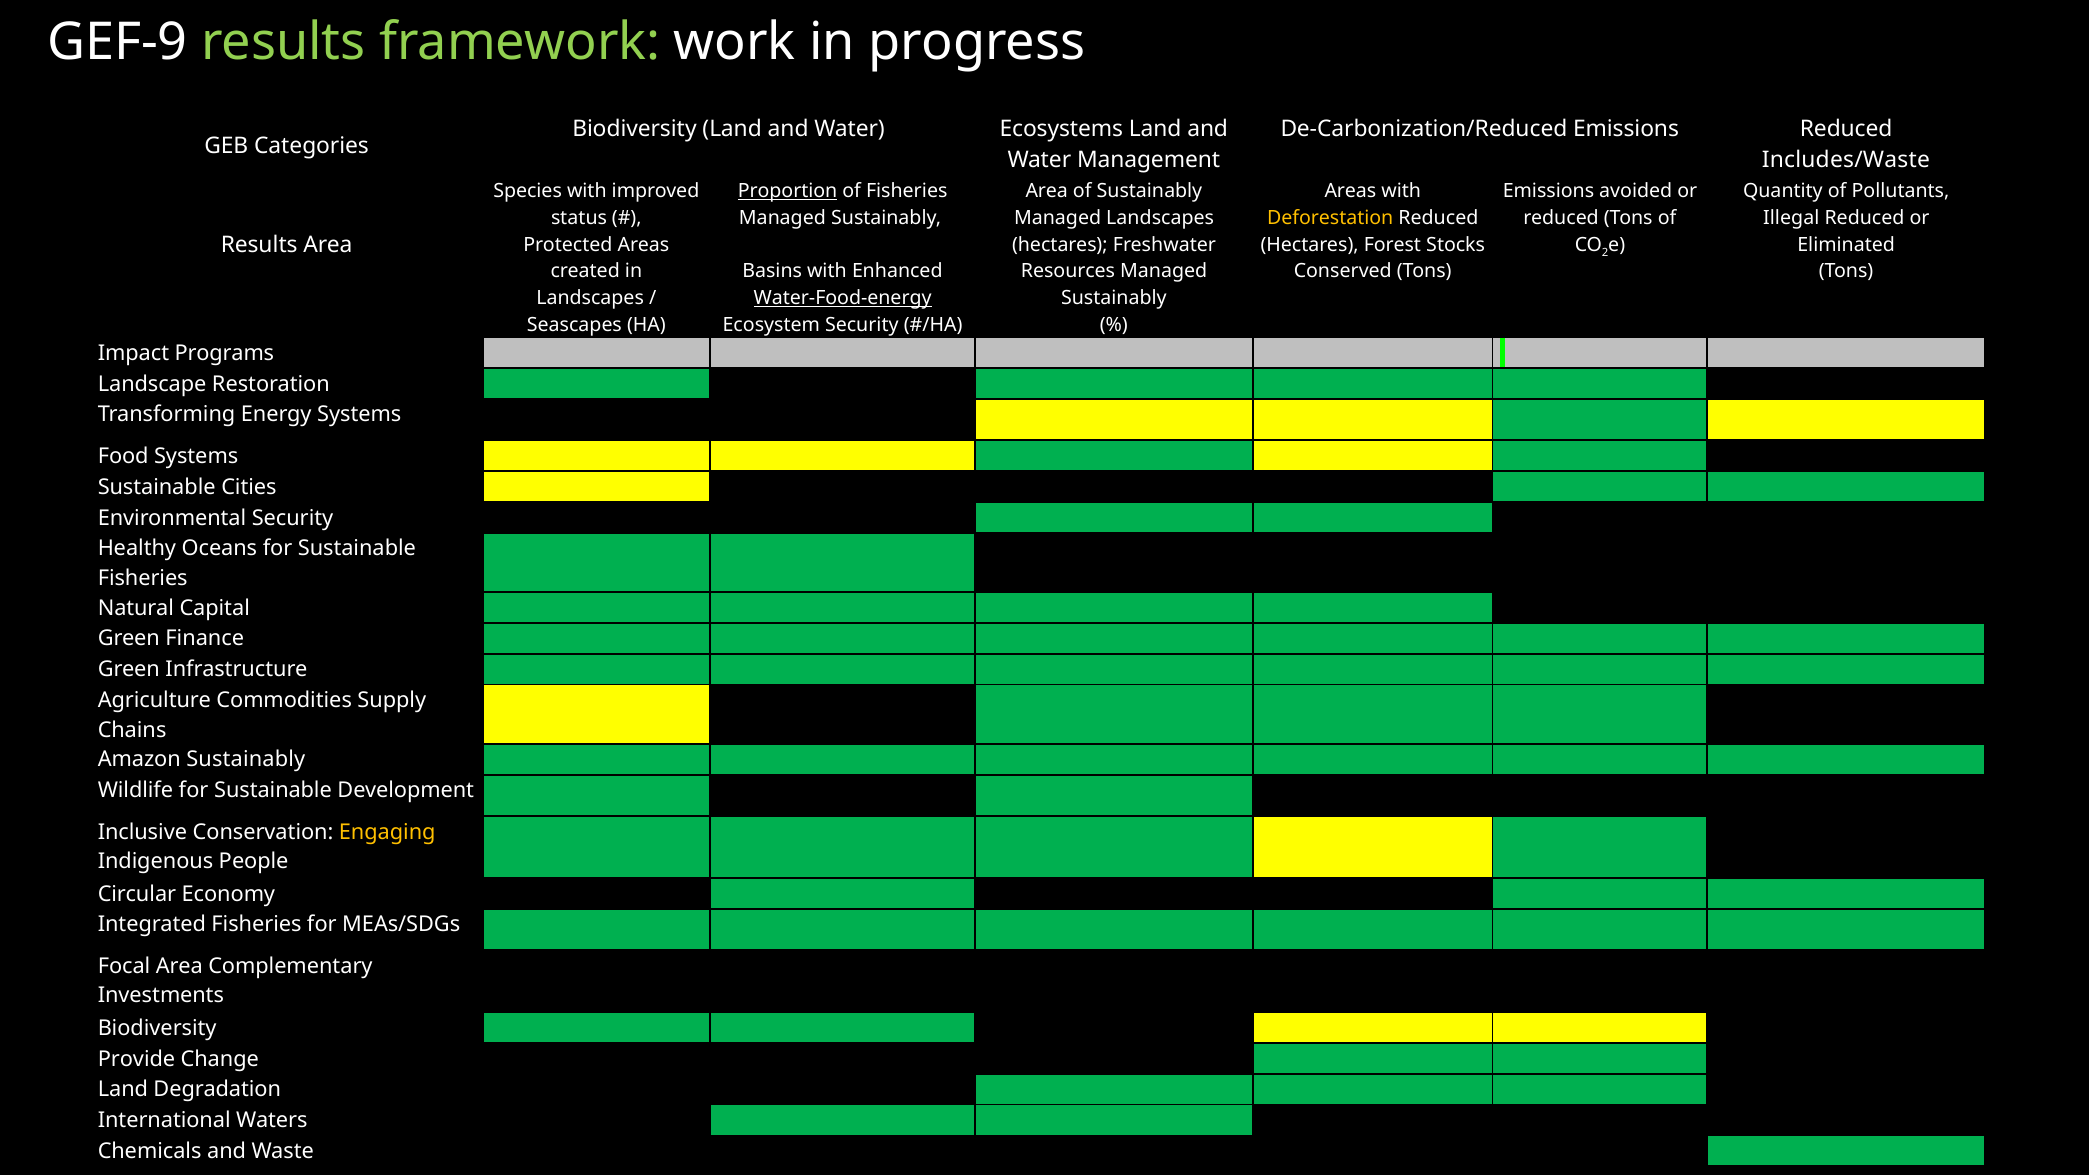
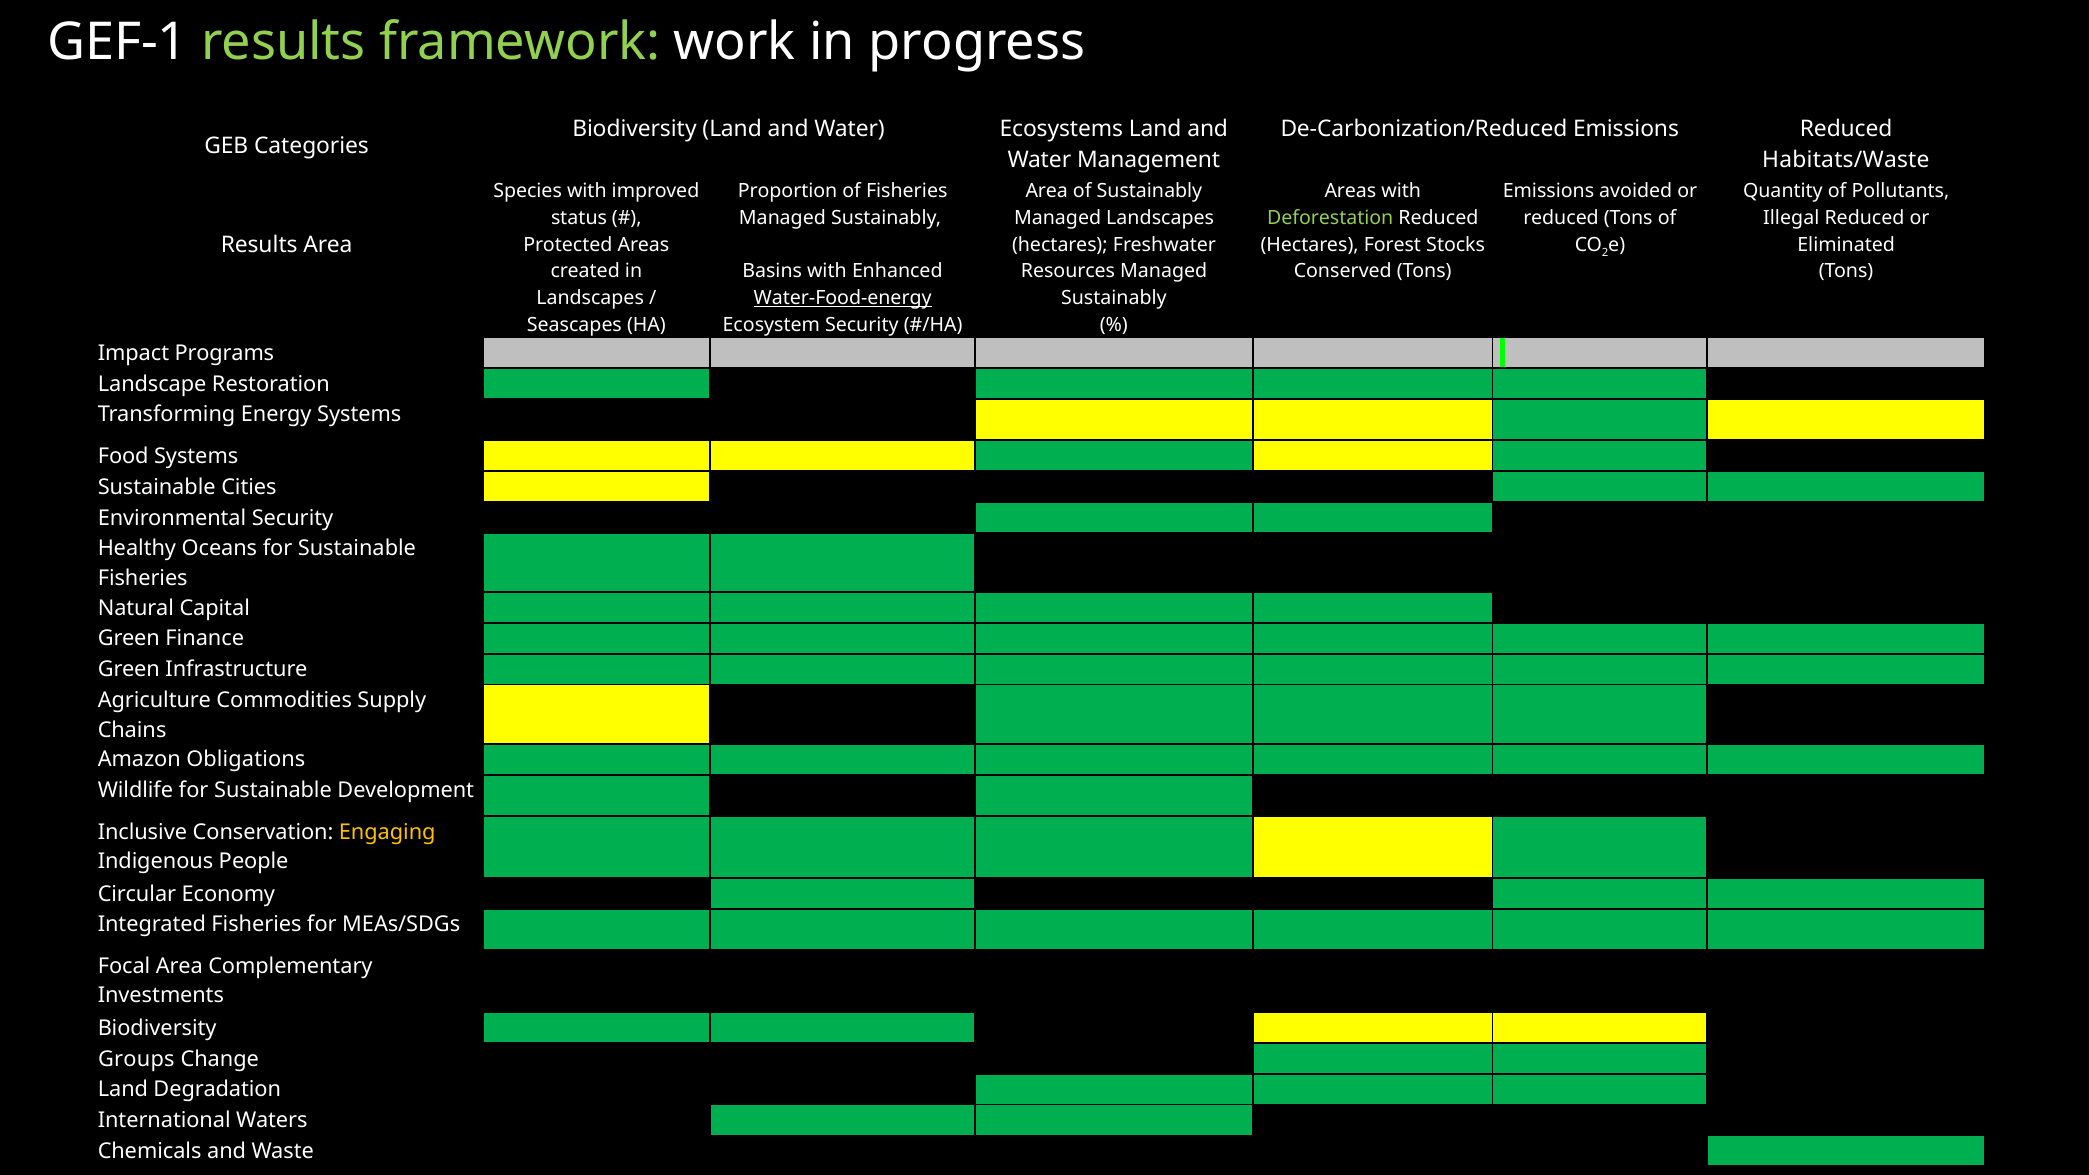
GEF-9: GEF-9 -> GEF-1
Includes/Waste: Includes/Waste -> Habitats/Waste
Proportion underline: present -> none
Deforestation colour: yellow -> light green
Amazon Sustainably: Sustainably -> Obligations
Provide: Provide -> Groups
